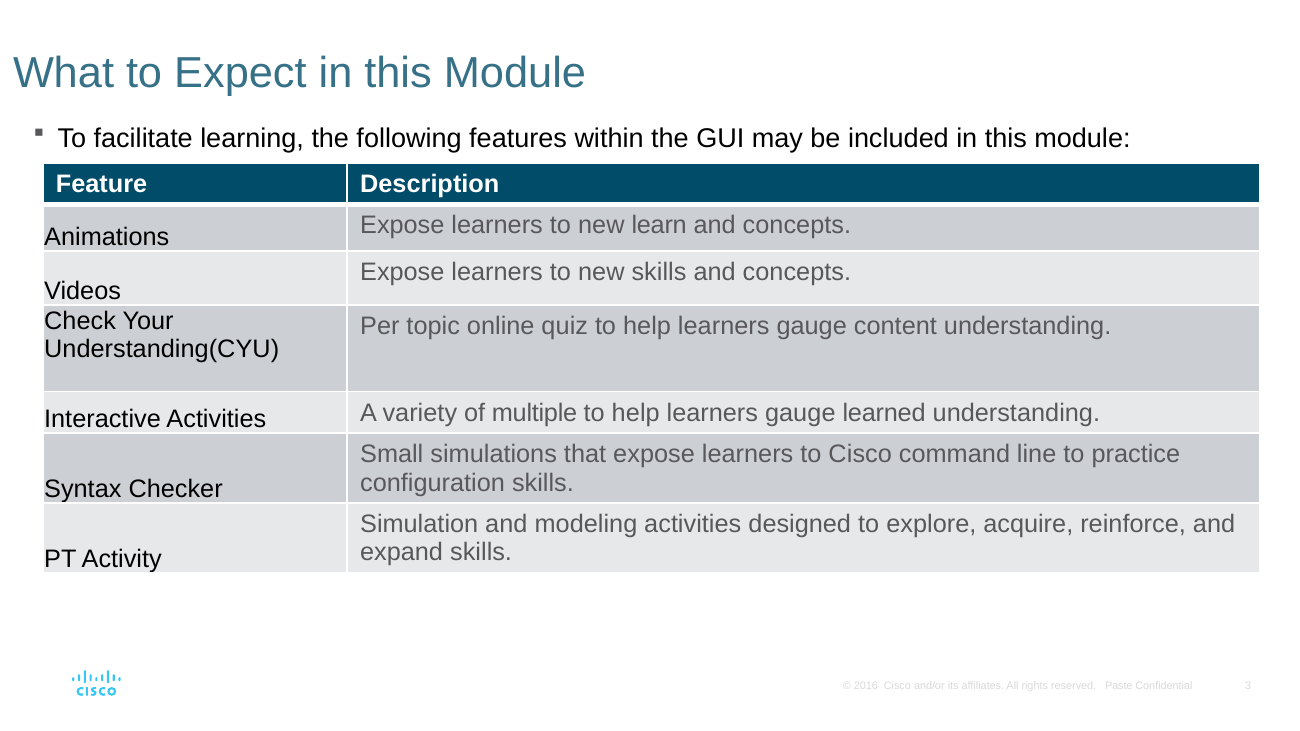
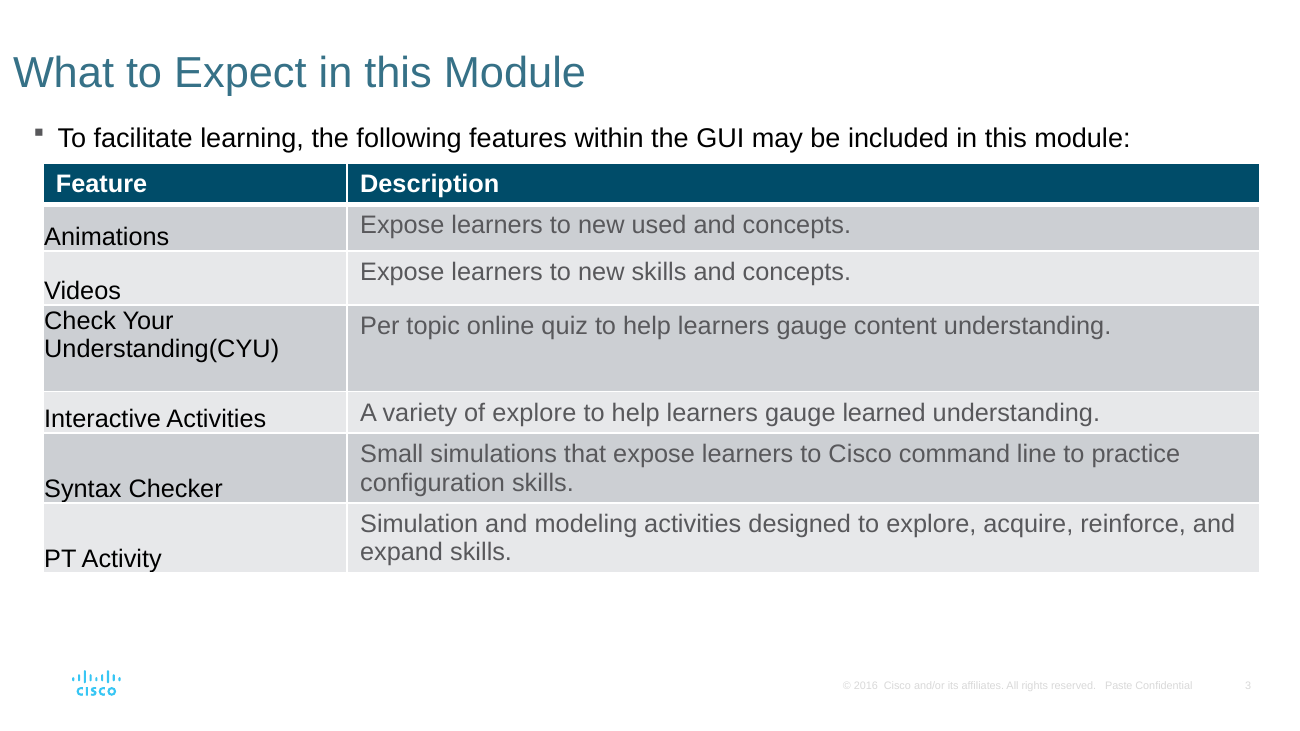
learn: learn -> used
of multiple: multiple -> explore
